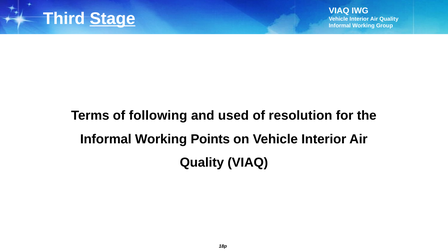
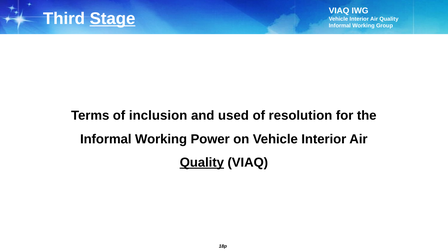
following: following -> inclusion
Points: Points -> Power
Quality at (202, 163) underline: none -> present
